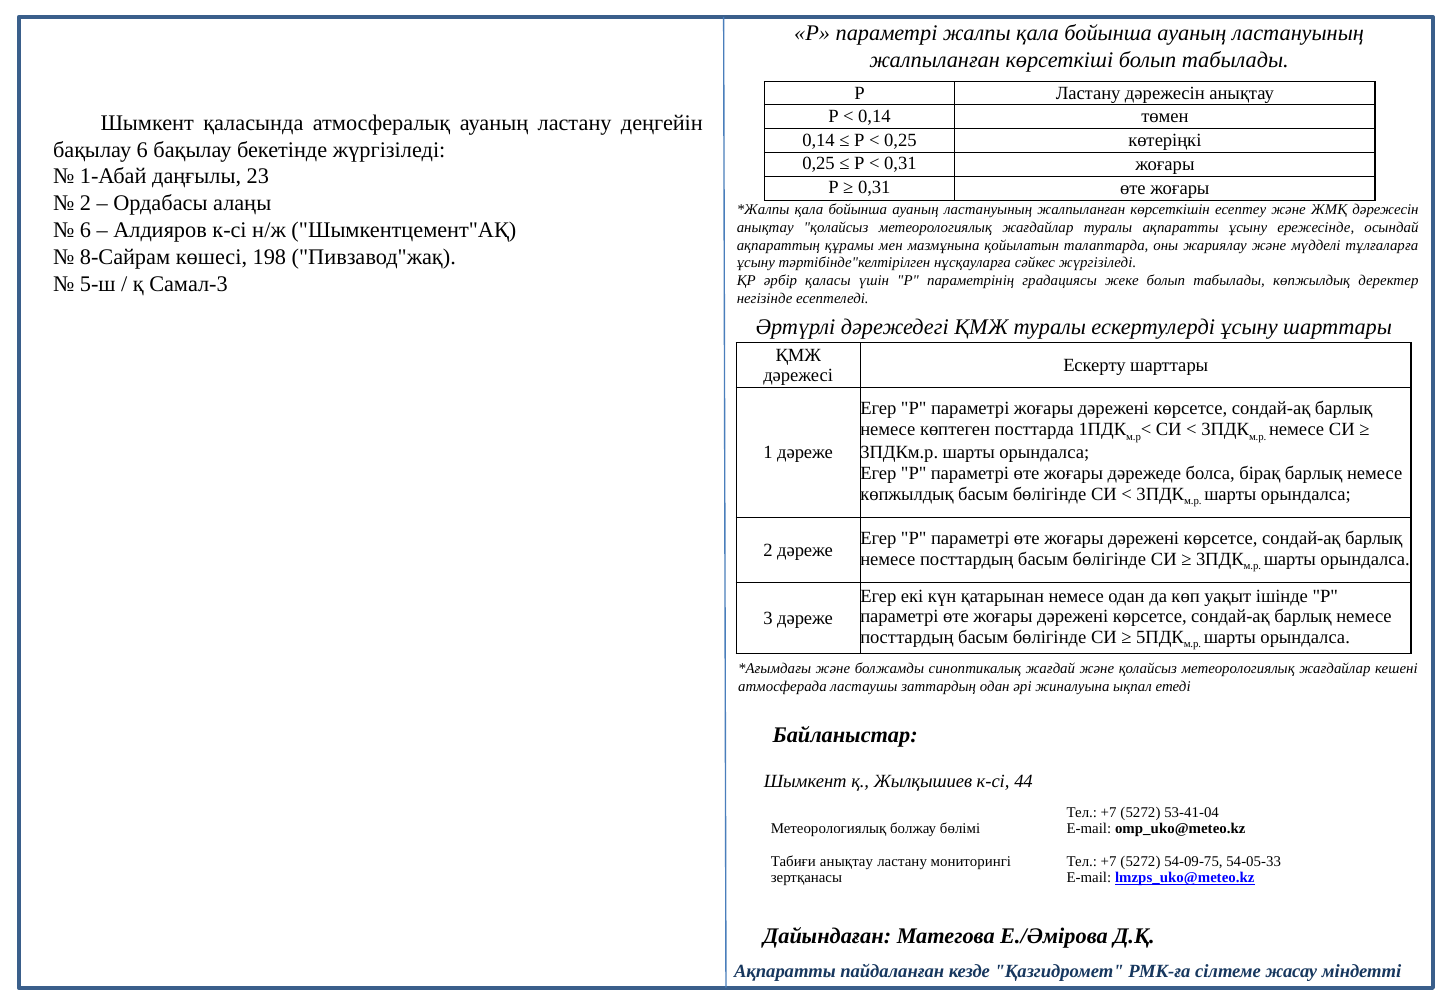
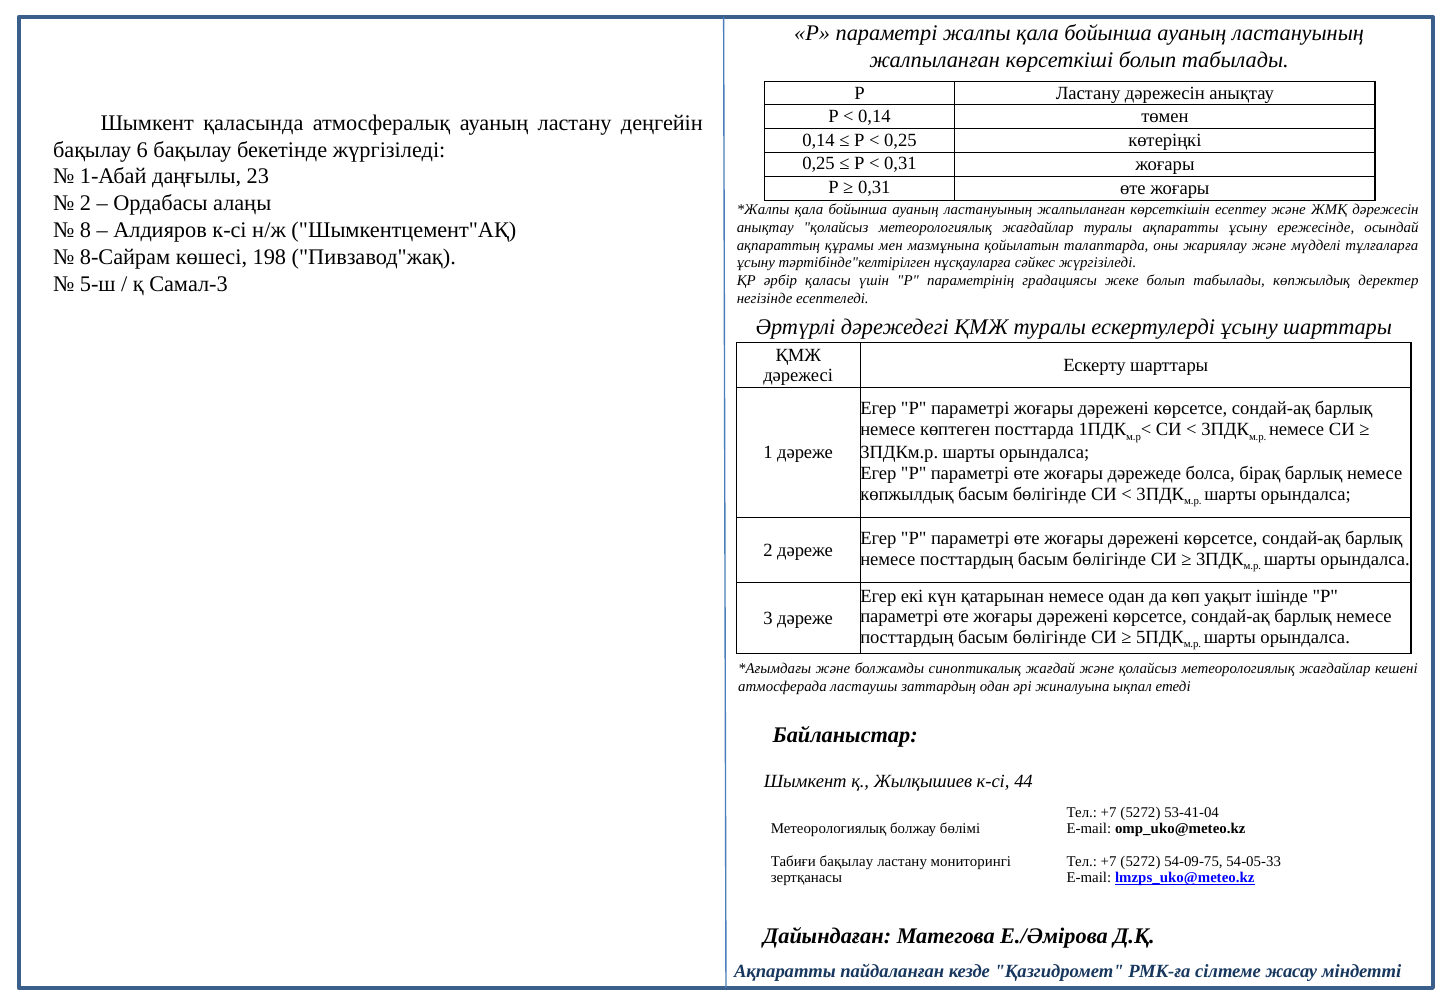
6 at (85, 230): 6 -> 8
Табиғи анықтау: анықтау -> бақылау
